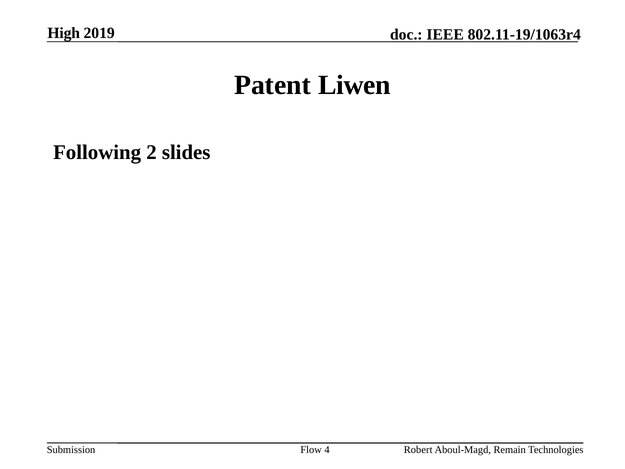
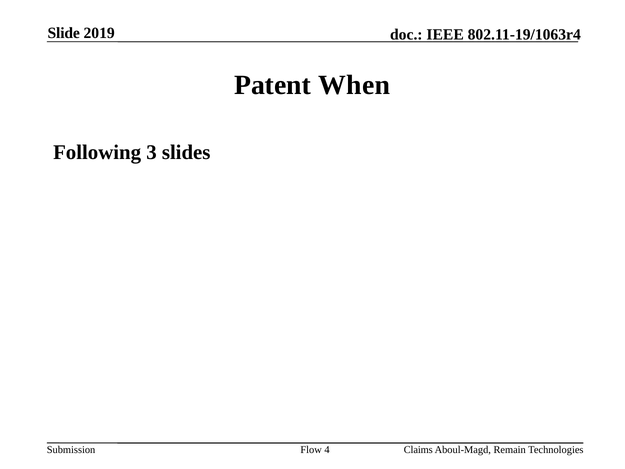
High: High -> Slide
Liwen: Liwen -> When
2: 2 -> 3
Robert: Robert -> Claims
